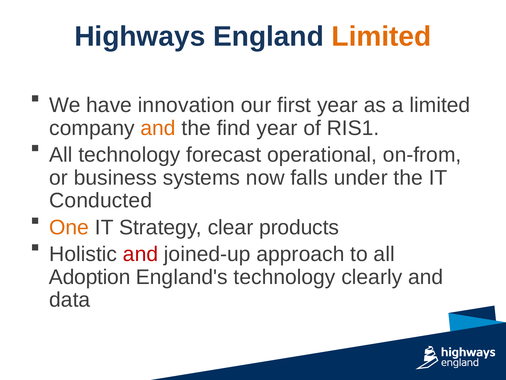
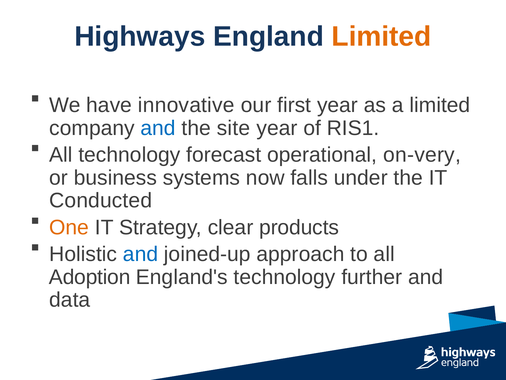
innovation: innovation -> innovative
and at (158, 128) colour: orange -> blue
find: find -> site
on-from: on-from -> on-very
and at (141, 254) colour: red -> blue
clearly: clearly -> further
